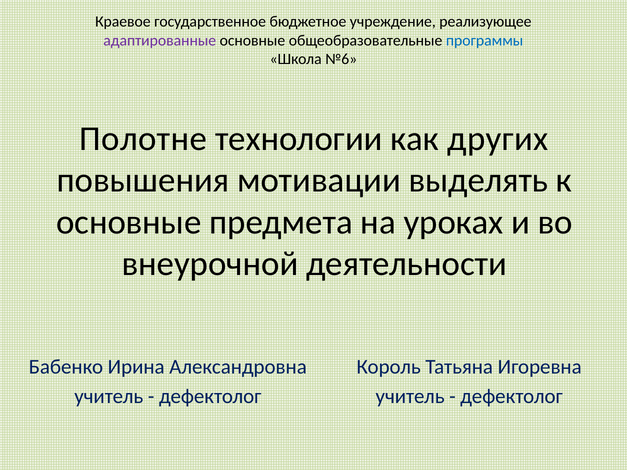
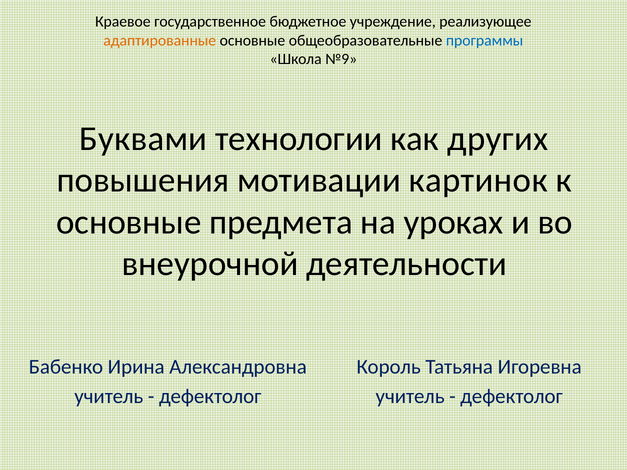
адаптированные colour: purple -> orange
№6: №6 -> №9
Полотне: Полотне -> Буквами
выделять: выделять -> картинок
